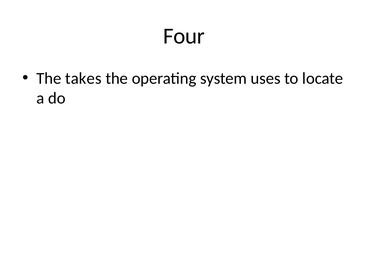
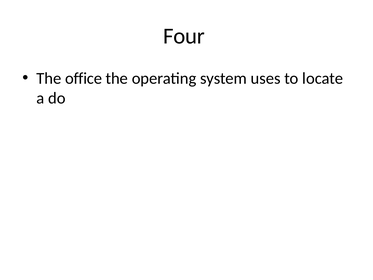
takes: takes -> office
